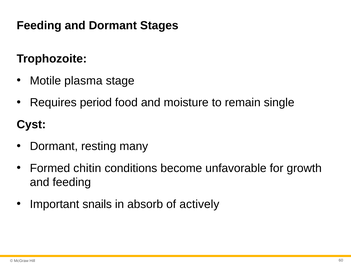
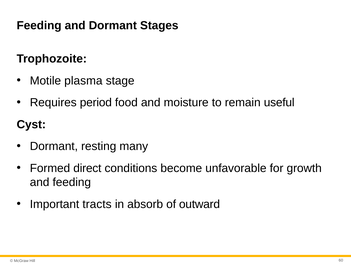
single: single -> useful
chitin: chitin -> direct
snails: snails -> tracts
actively: actively -> outward
